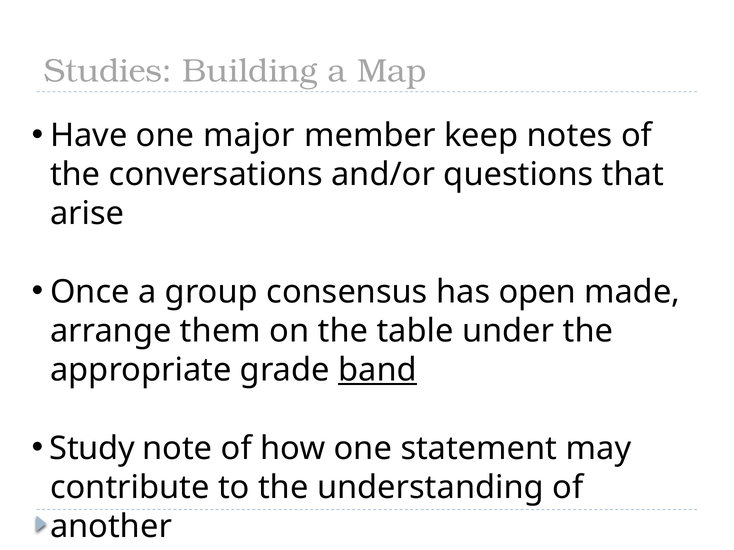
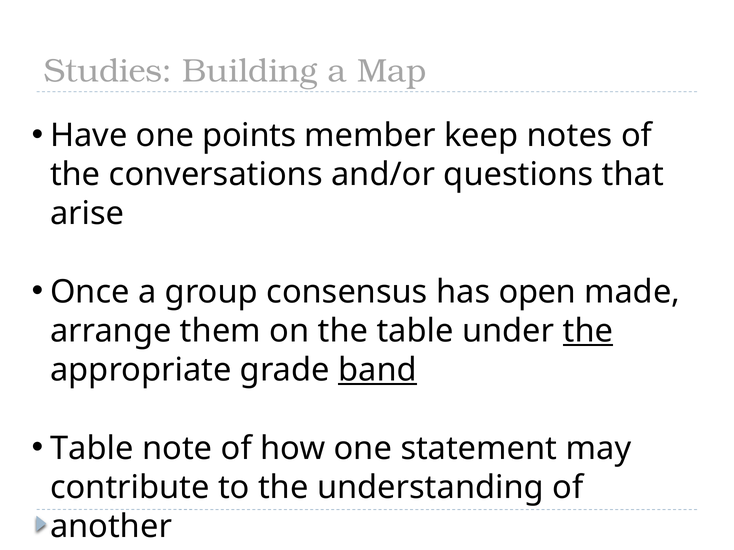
major: major -> points
the at (588, 331) underline: none -> present
Study at (92, 449): Study -> Table
